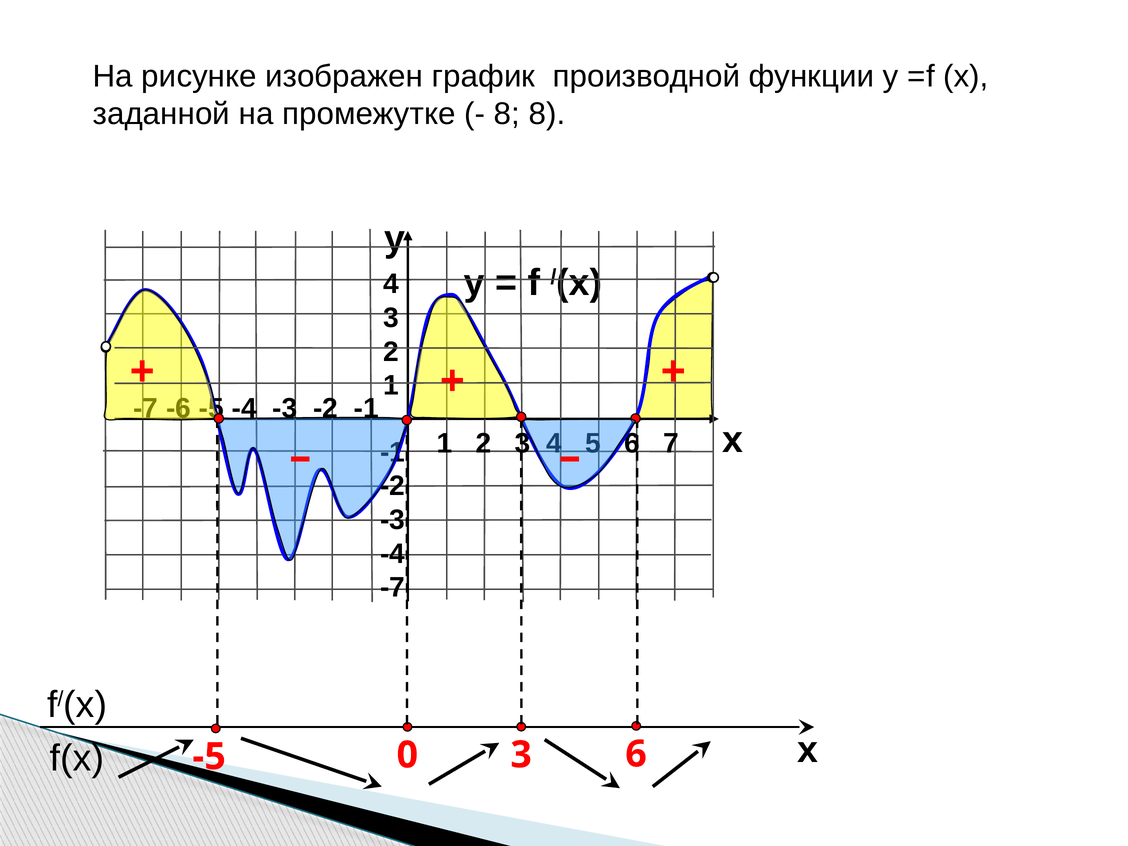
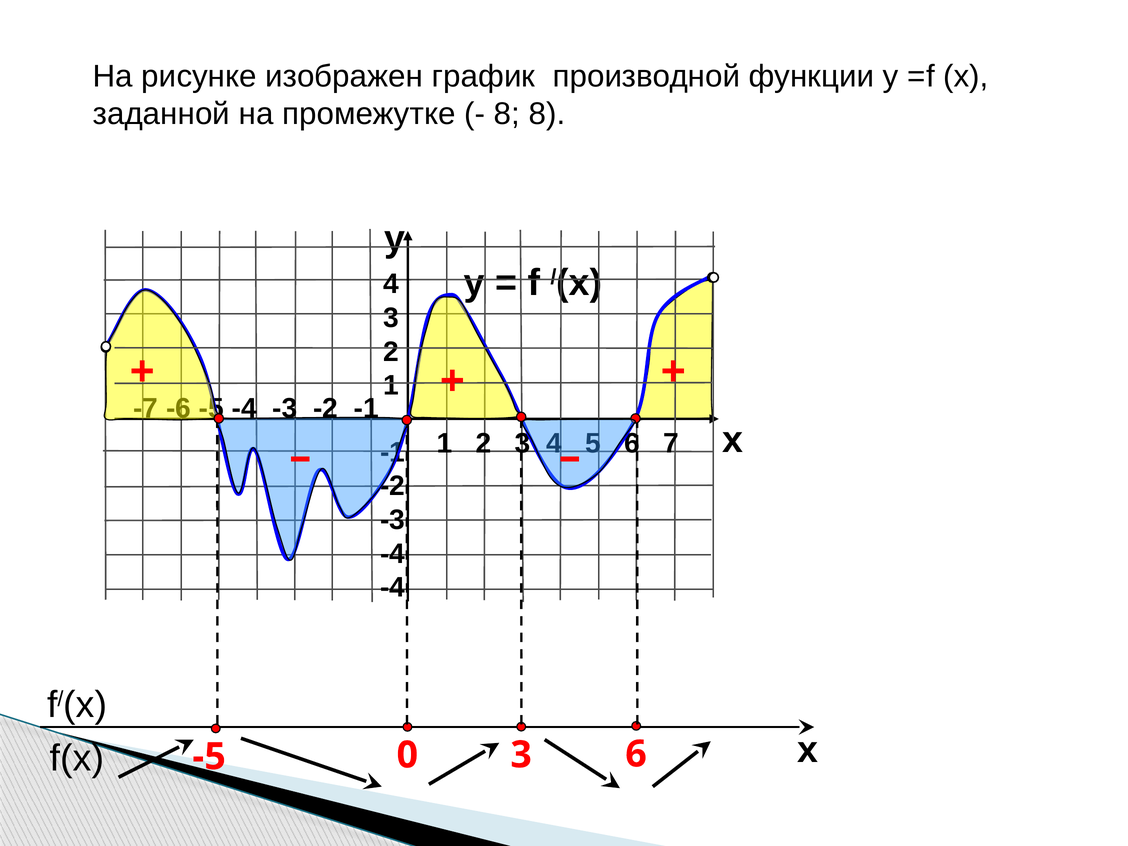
-7 at (393, 588): -7 -> -4
